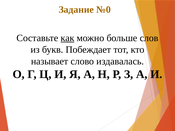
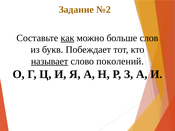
№0: №0 -> №2
называет underline: none -> present
издавалась: издавалась -> поколений
